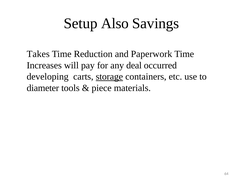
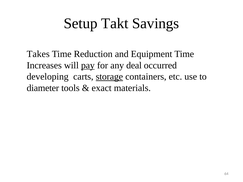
Also: Also -> Takt
Paperwork: Paperwork -> Equipment
pay underline: none -> present
piece: piece -> exact
